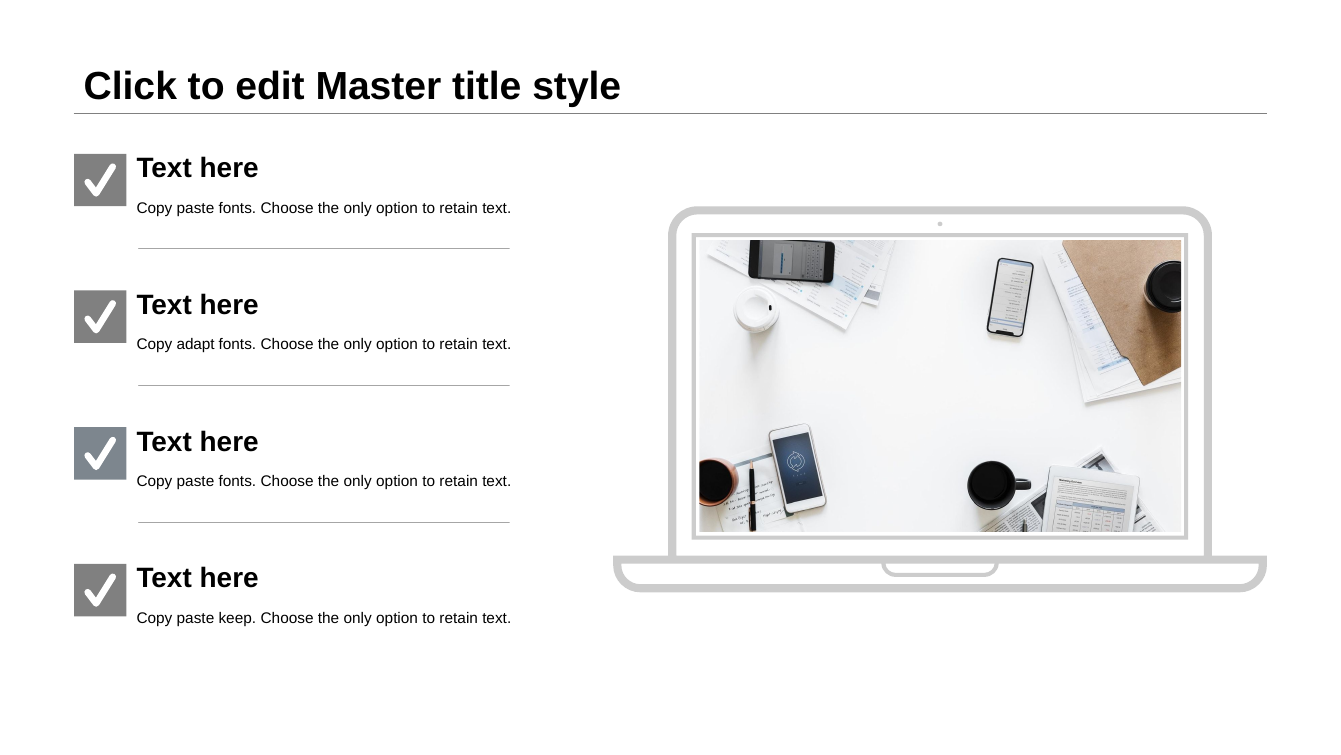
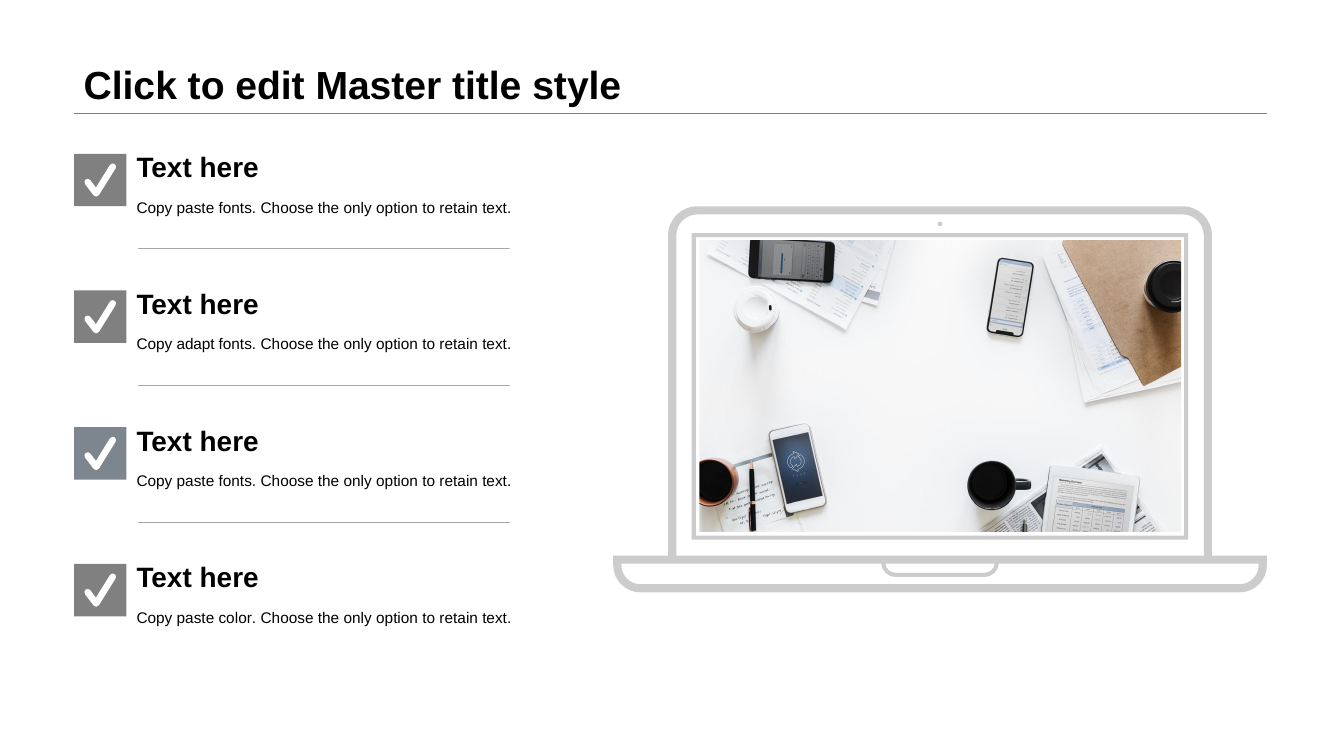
keep: keep -> color
